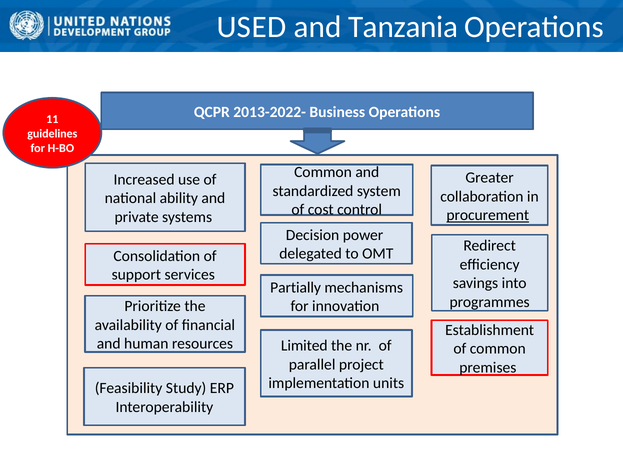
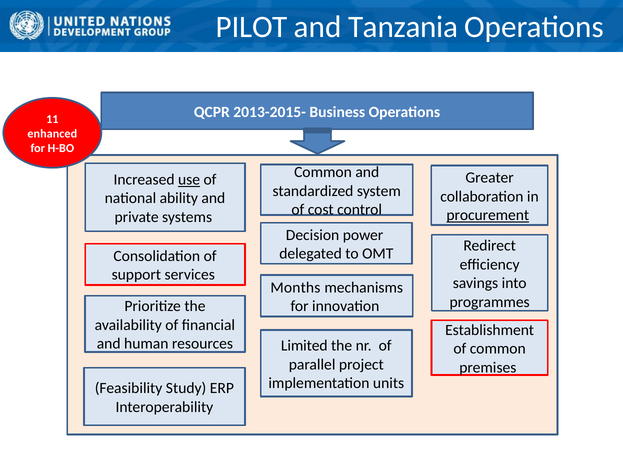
USED: USED -> PILOT
2013-2022-: 2013-2022- -> 2013-2015-
guidelines: guidelines -> enhanced
use underline: none -> present
Partially: Partially -> Months
